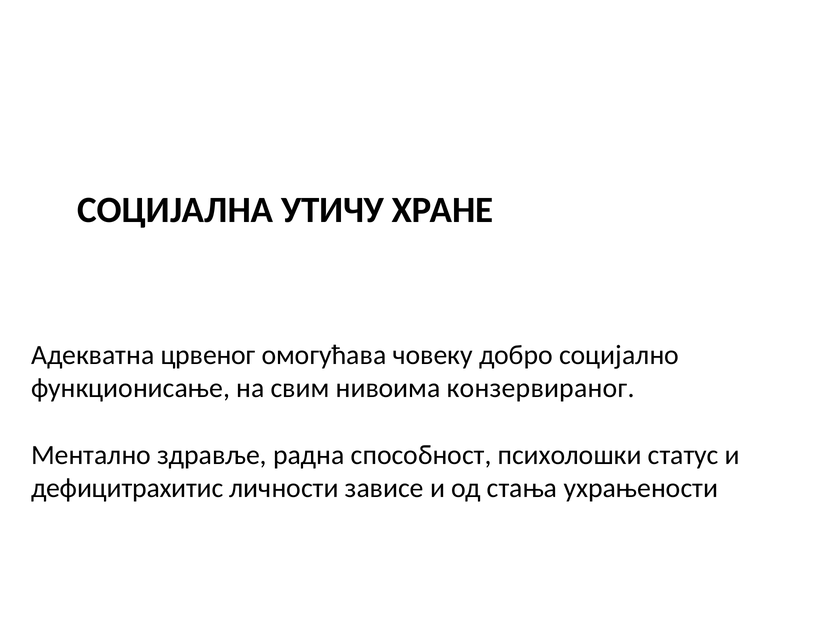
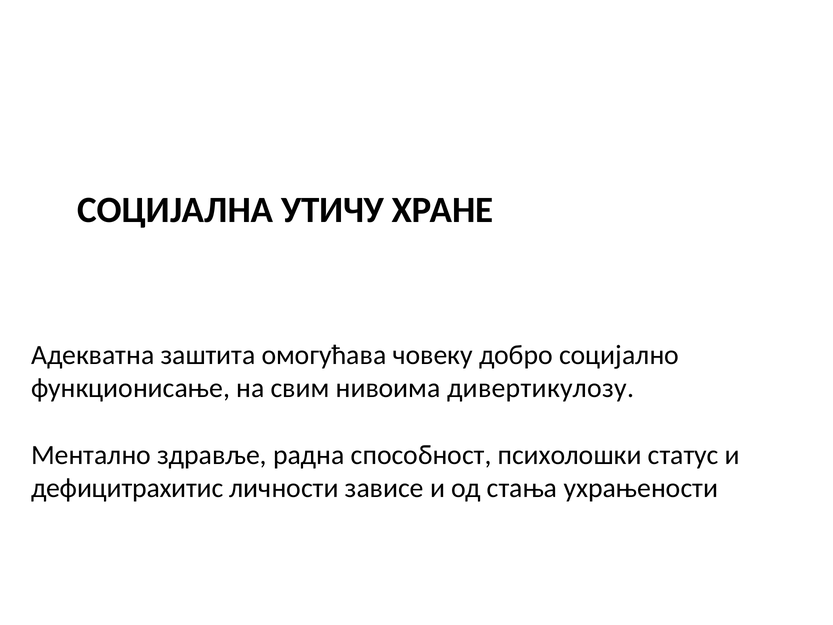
црвеног: црвеног -> заштита
конзервираног: конзервираног -> дивертикулозу
